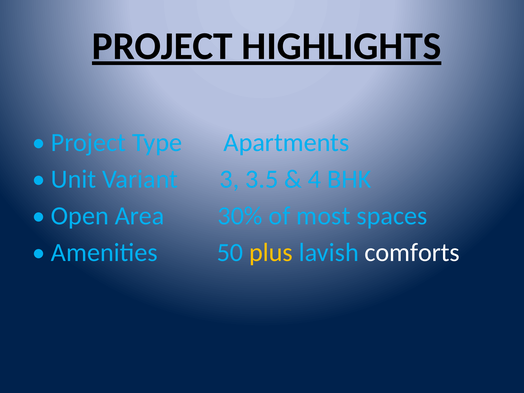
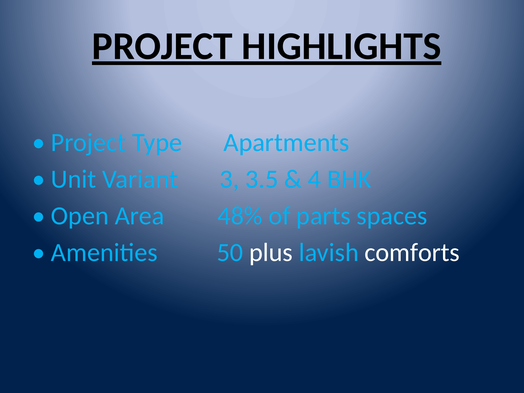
30%: 30% -> 48%
most: most -> parts
plus colour: yellow -> white
